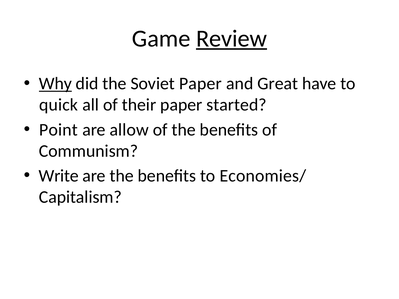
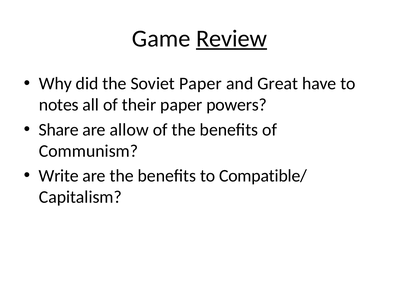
Why underline: present -> none
quick: quick -> notes
started: started -> powers
Point: Point -> Share
Economies/: Economies/ -> Compatible/
